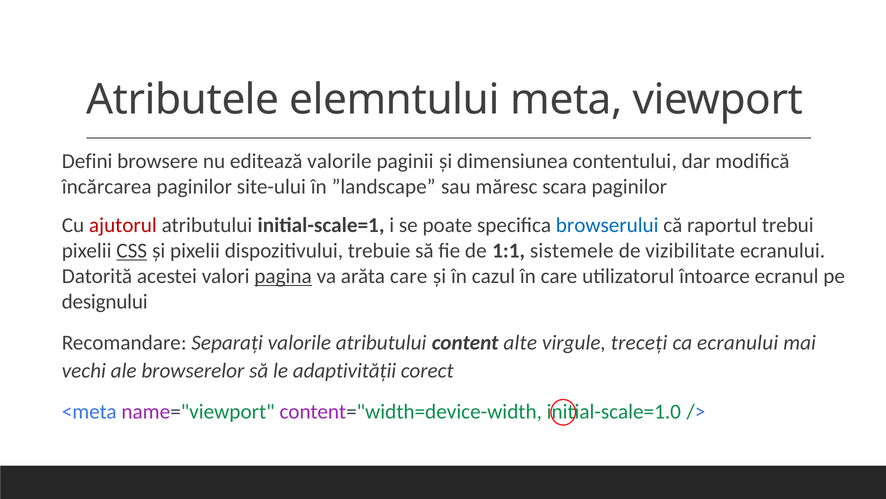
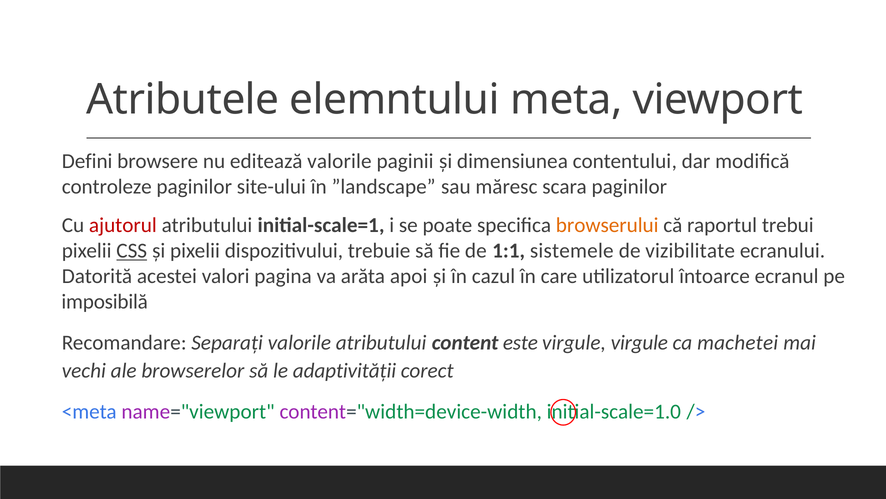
încărcarea: încărcarea -> controleze
browserului colour: blue -> orange
pagina underline: present -> none
arăta care: care -> apoi
designului: designului -> imposibilă
alte: alte -> este
virgule treceți: treceți -> virgule
ca ecranului: ecranului -> machetei
